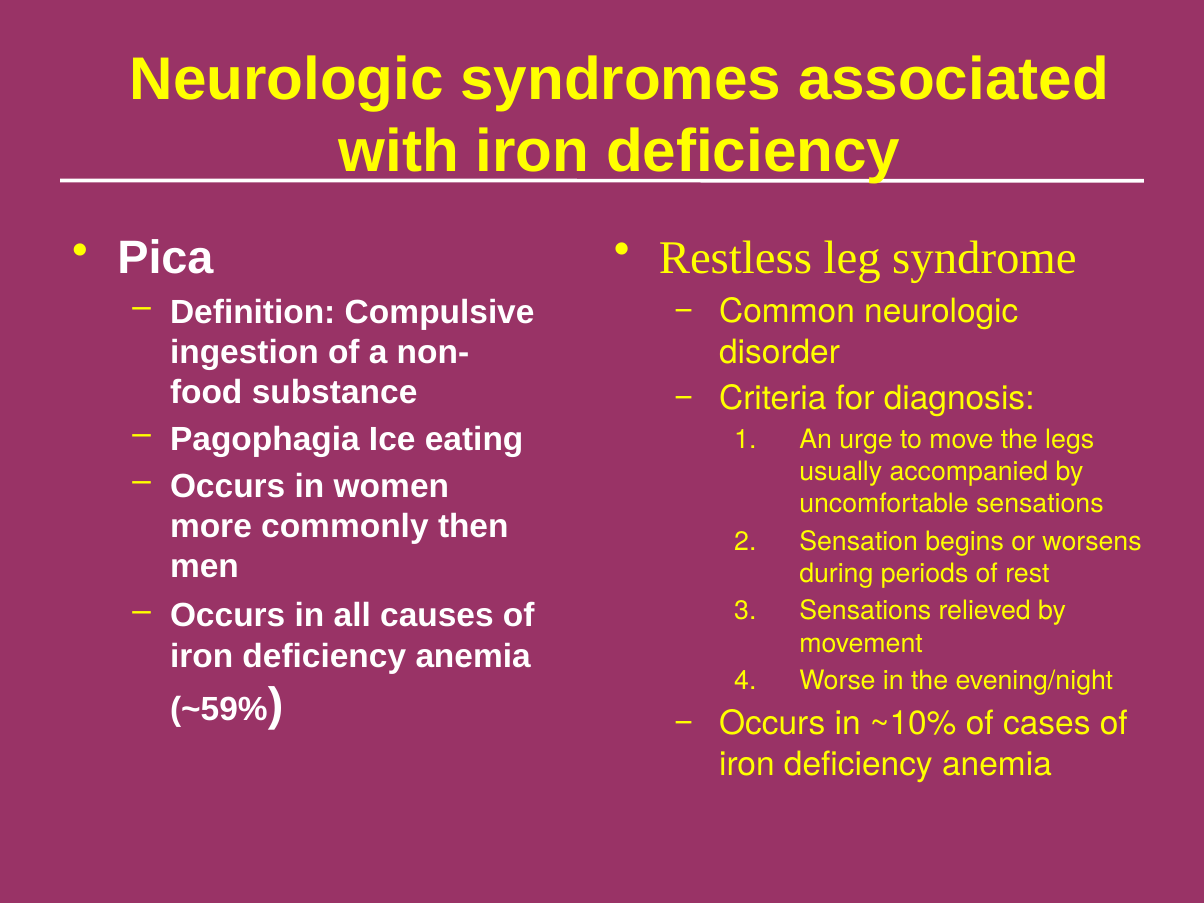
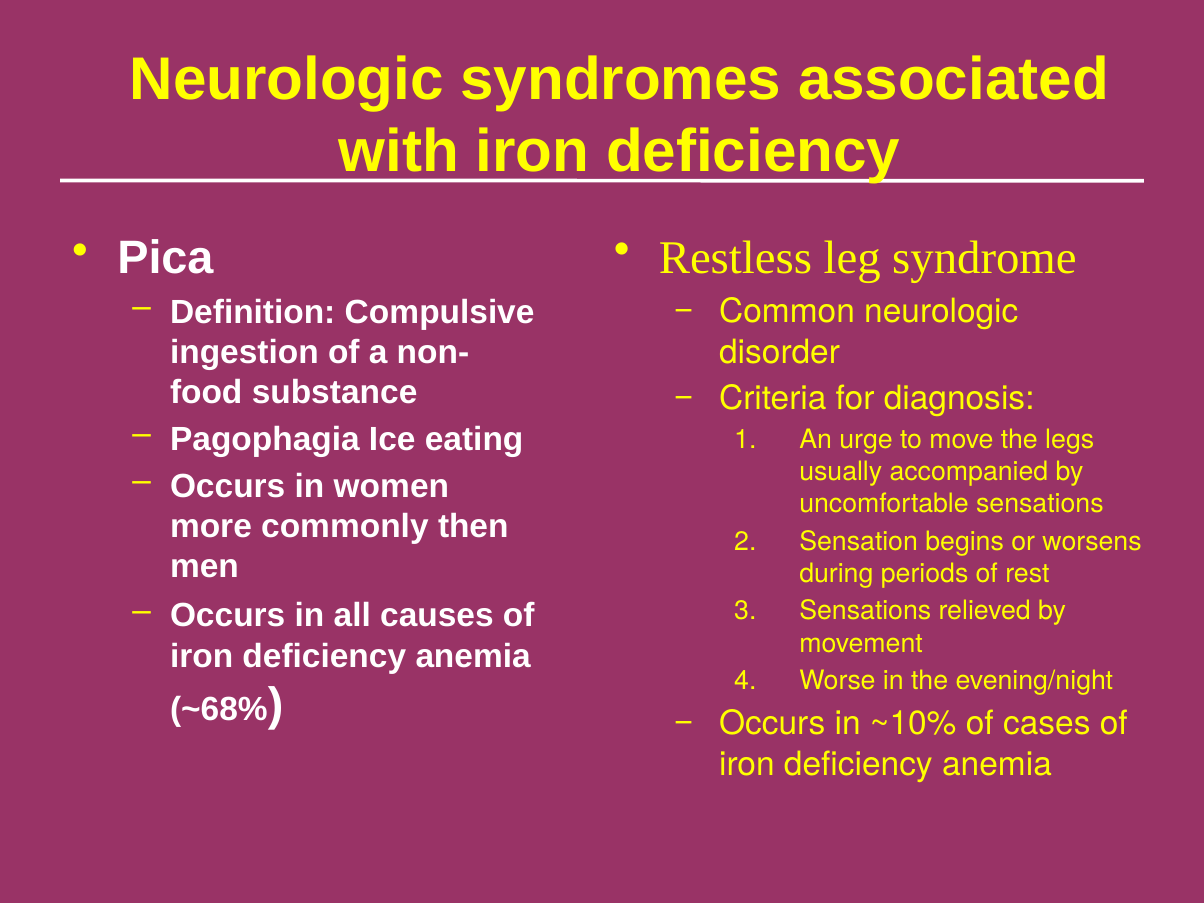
~59%: ~59% -> ~68%
